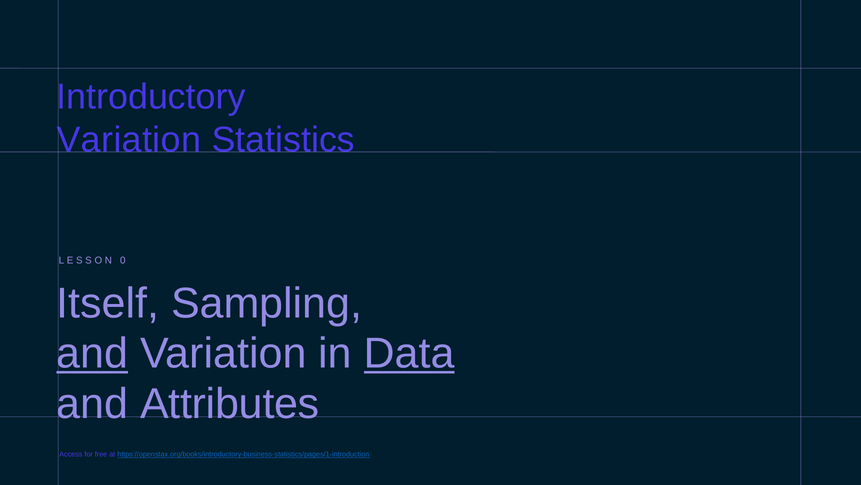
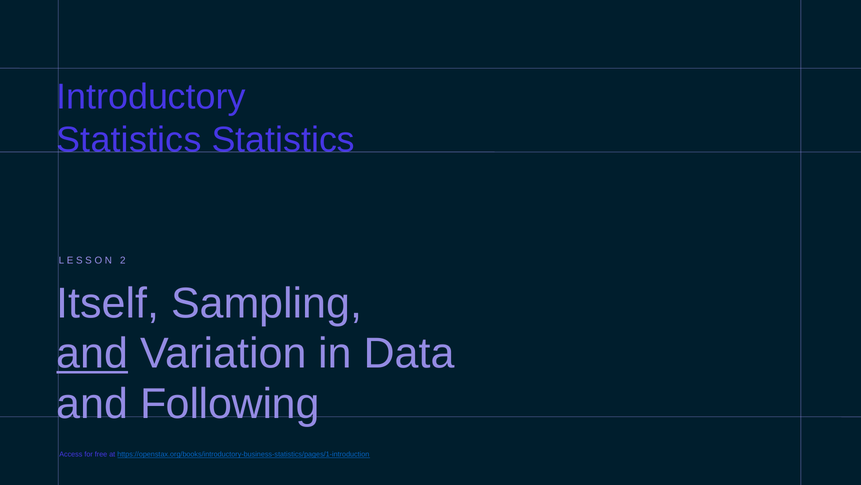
Variation at (129, 140): Variation -> Statistics
0: 0 -> 2
Data underline: present -> none
Attributes: Attributes -> Following
